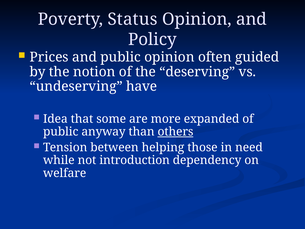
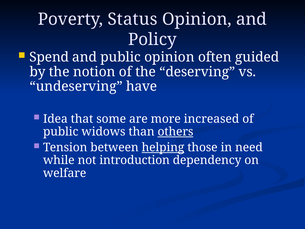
Prices: Prices -> Spend
expanded: expanded -> increased
anyway: anyway -> widows
helping underline: none -> present
